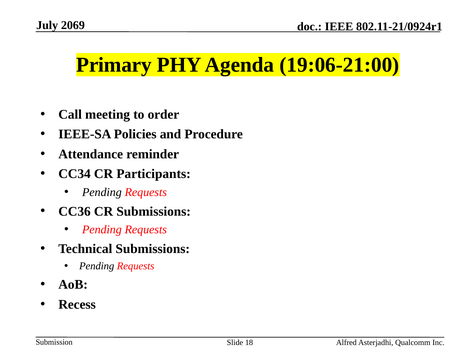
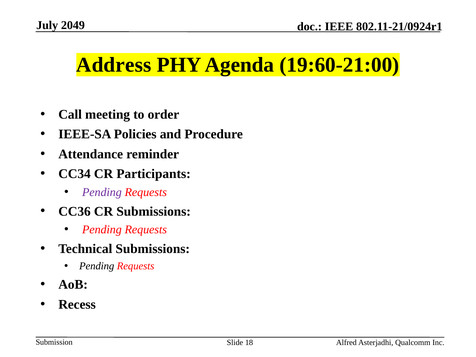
2069: 2069 -> 2049
Primary: Primary -> Address
19:06-21:00: 19:06-21:00 -> 19:60-21:00
Pending at (102, 192) colour: black -> purple
